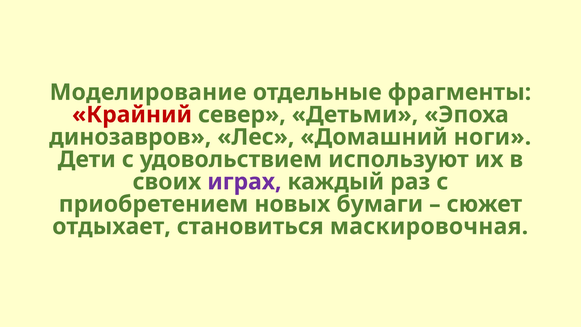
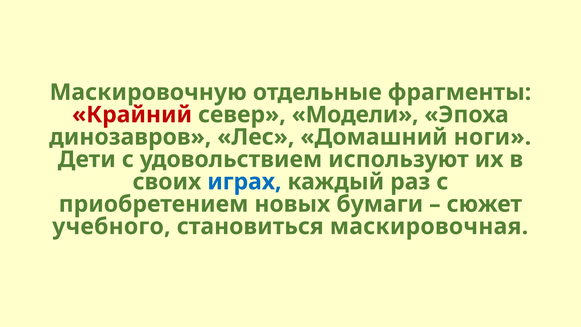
Моделирование: Моделирование -> Маскировочную
Детьми: Детьми -> Модели
играх colour: purple -> blue
отдыхает: отдыхает -> учебного
